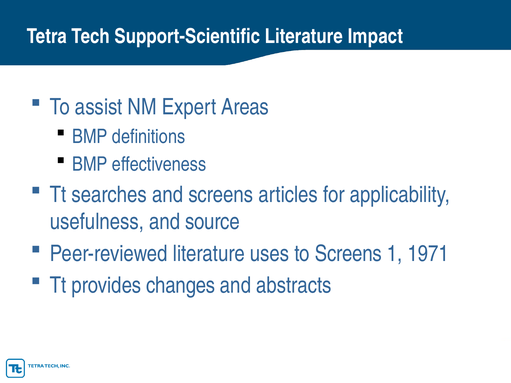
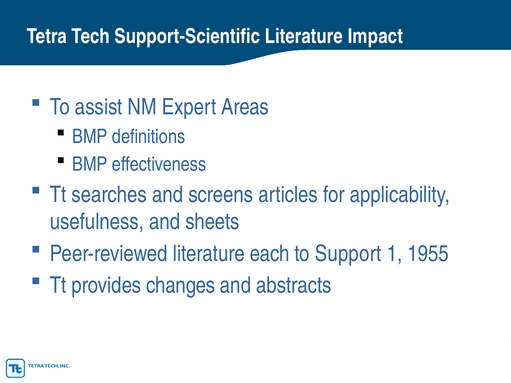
source: source -> sheets
uses: uses -> each
to Screens: Screens -> Support
1971: 1971 -> 1955
